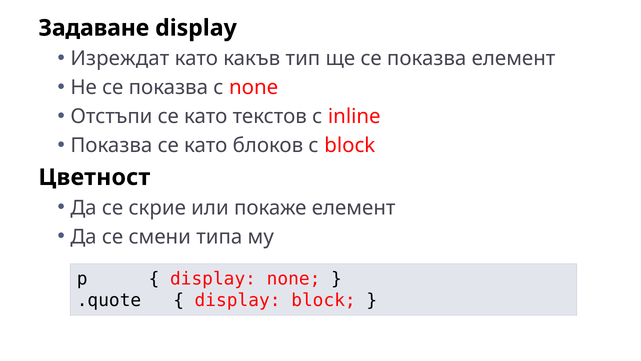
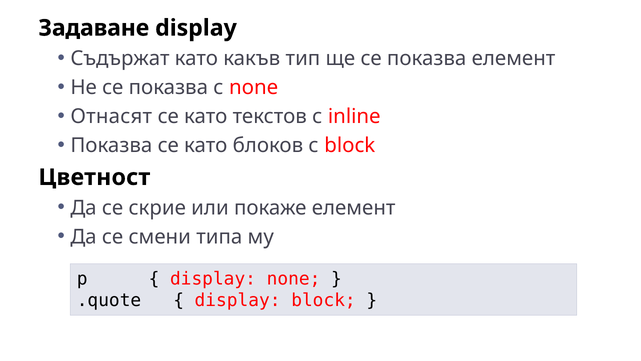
Изреждат: Изреждат -> Съдържат
Отстъпи: Отстъпи -> Отнасят
